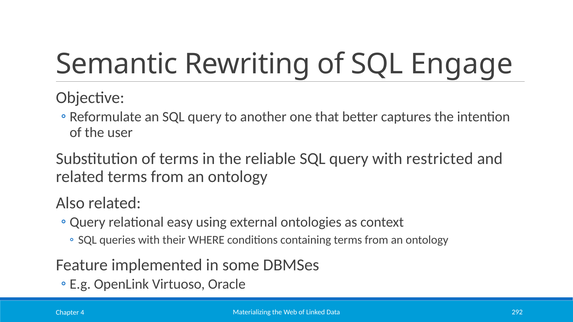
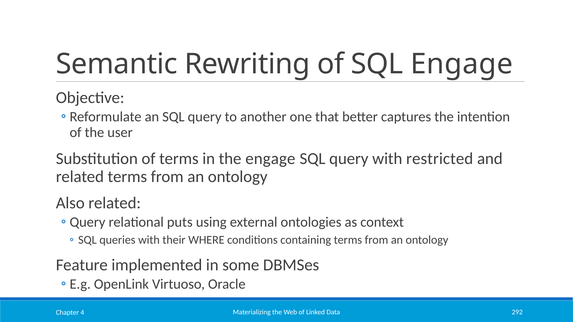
the reliable: reliable -> engage
easy: easy -> puts
